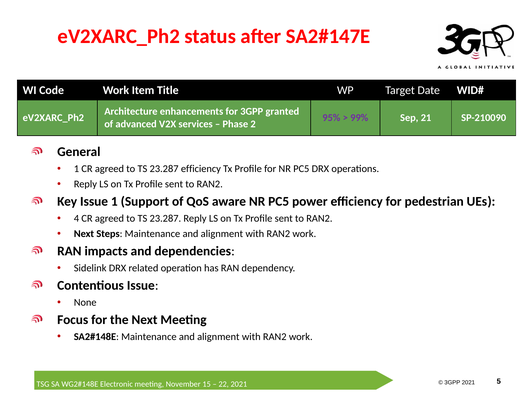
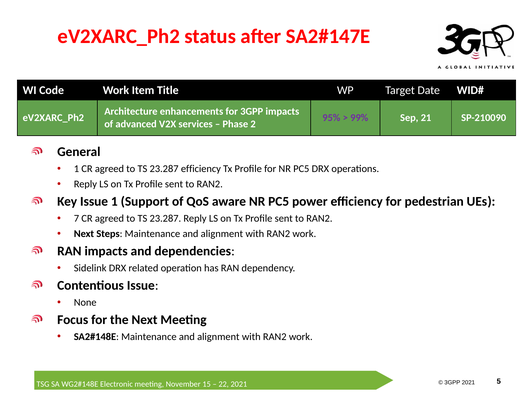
3GPP granted: granted -> impacts
4: 4 -> 7
